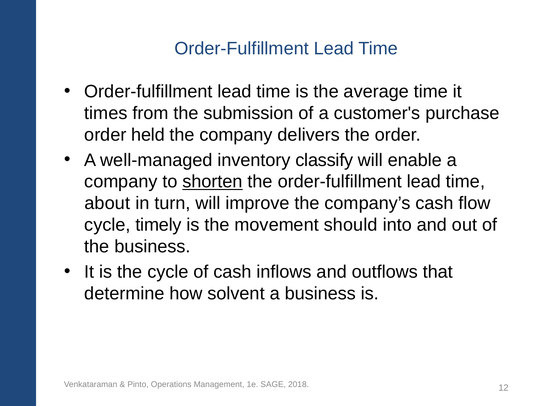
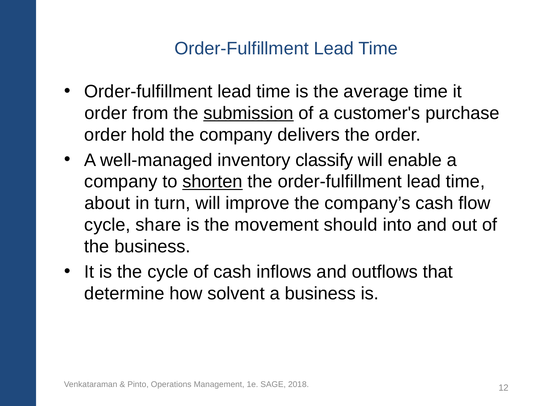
times at (106, 113): times -> order
submission underline: none -> present
held: held -> hold
timely: timely -> share
